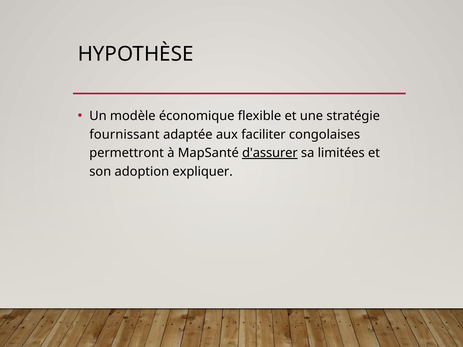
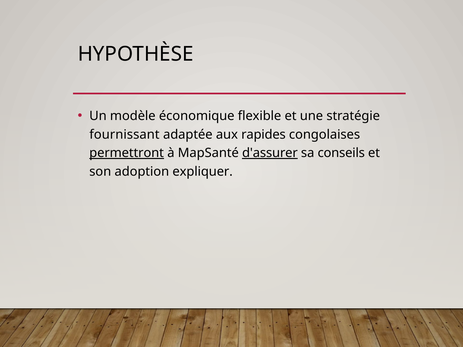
faciliter: faciliter -> rapides
permettront underline: none -> present
limitées: limitées -> conseils
